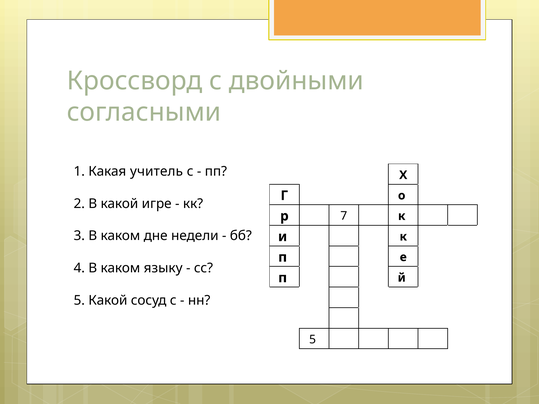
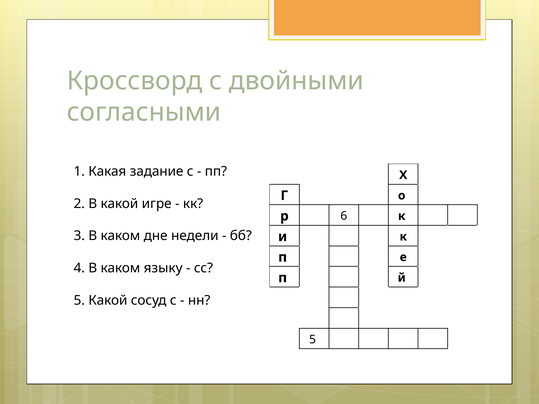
учитель: учитель -> задание
7: 7 -> 6
